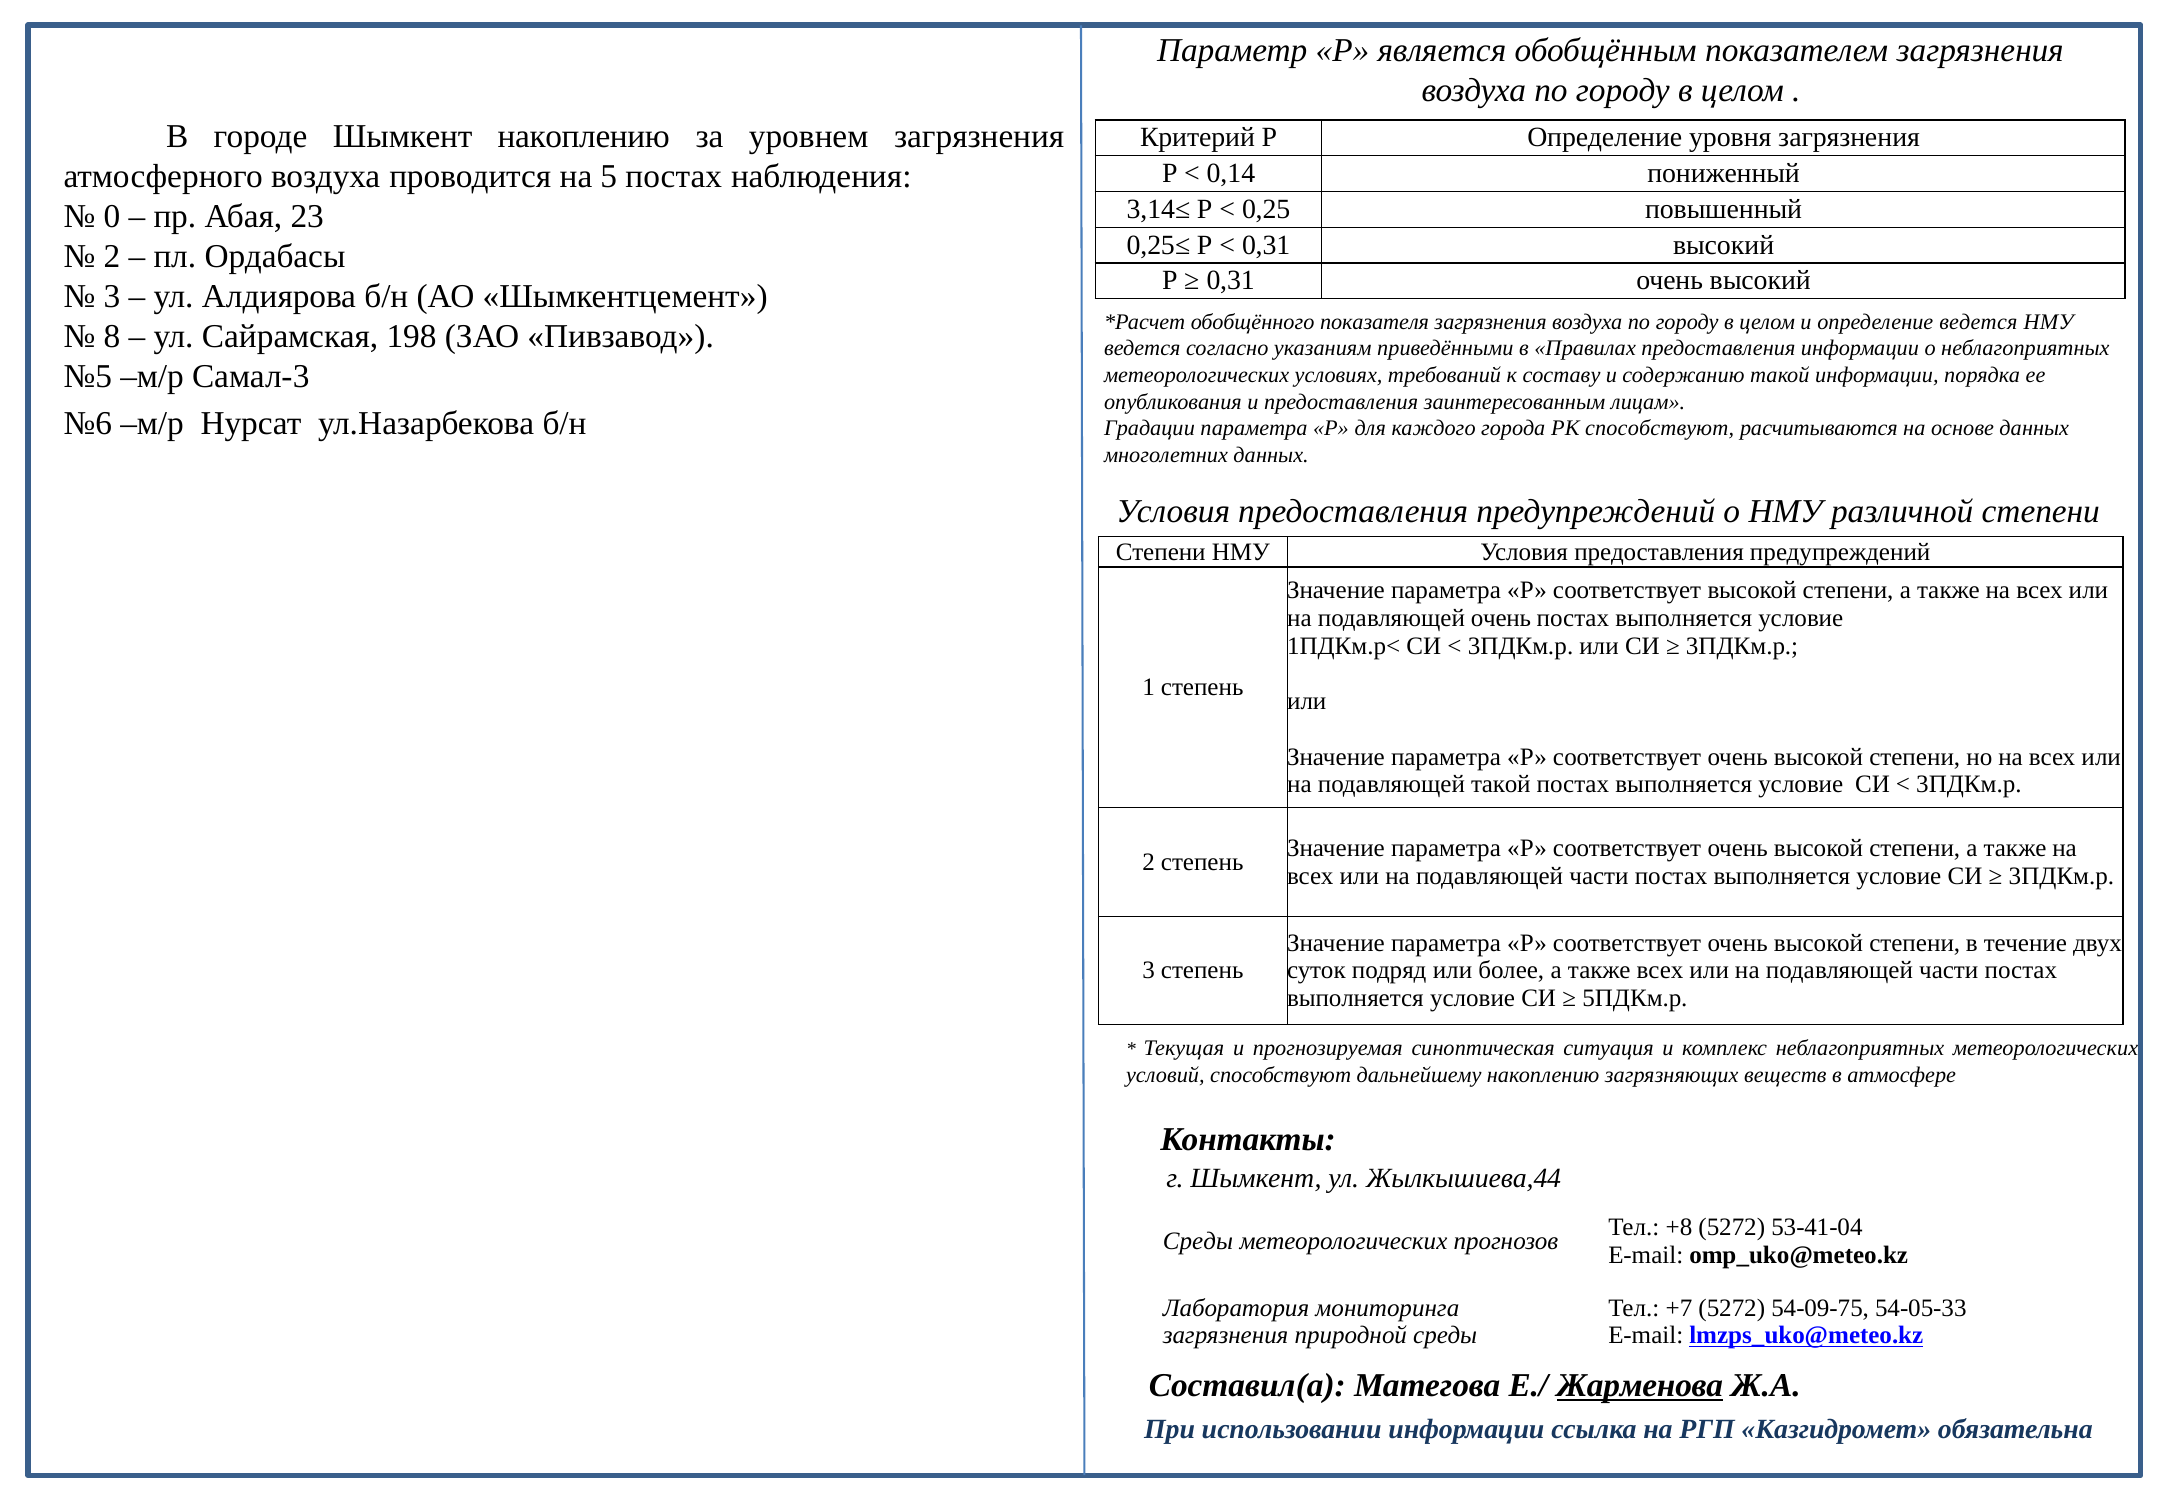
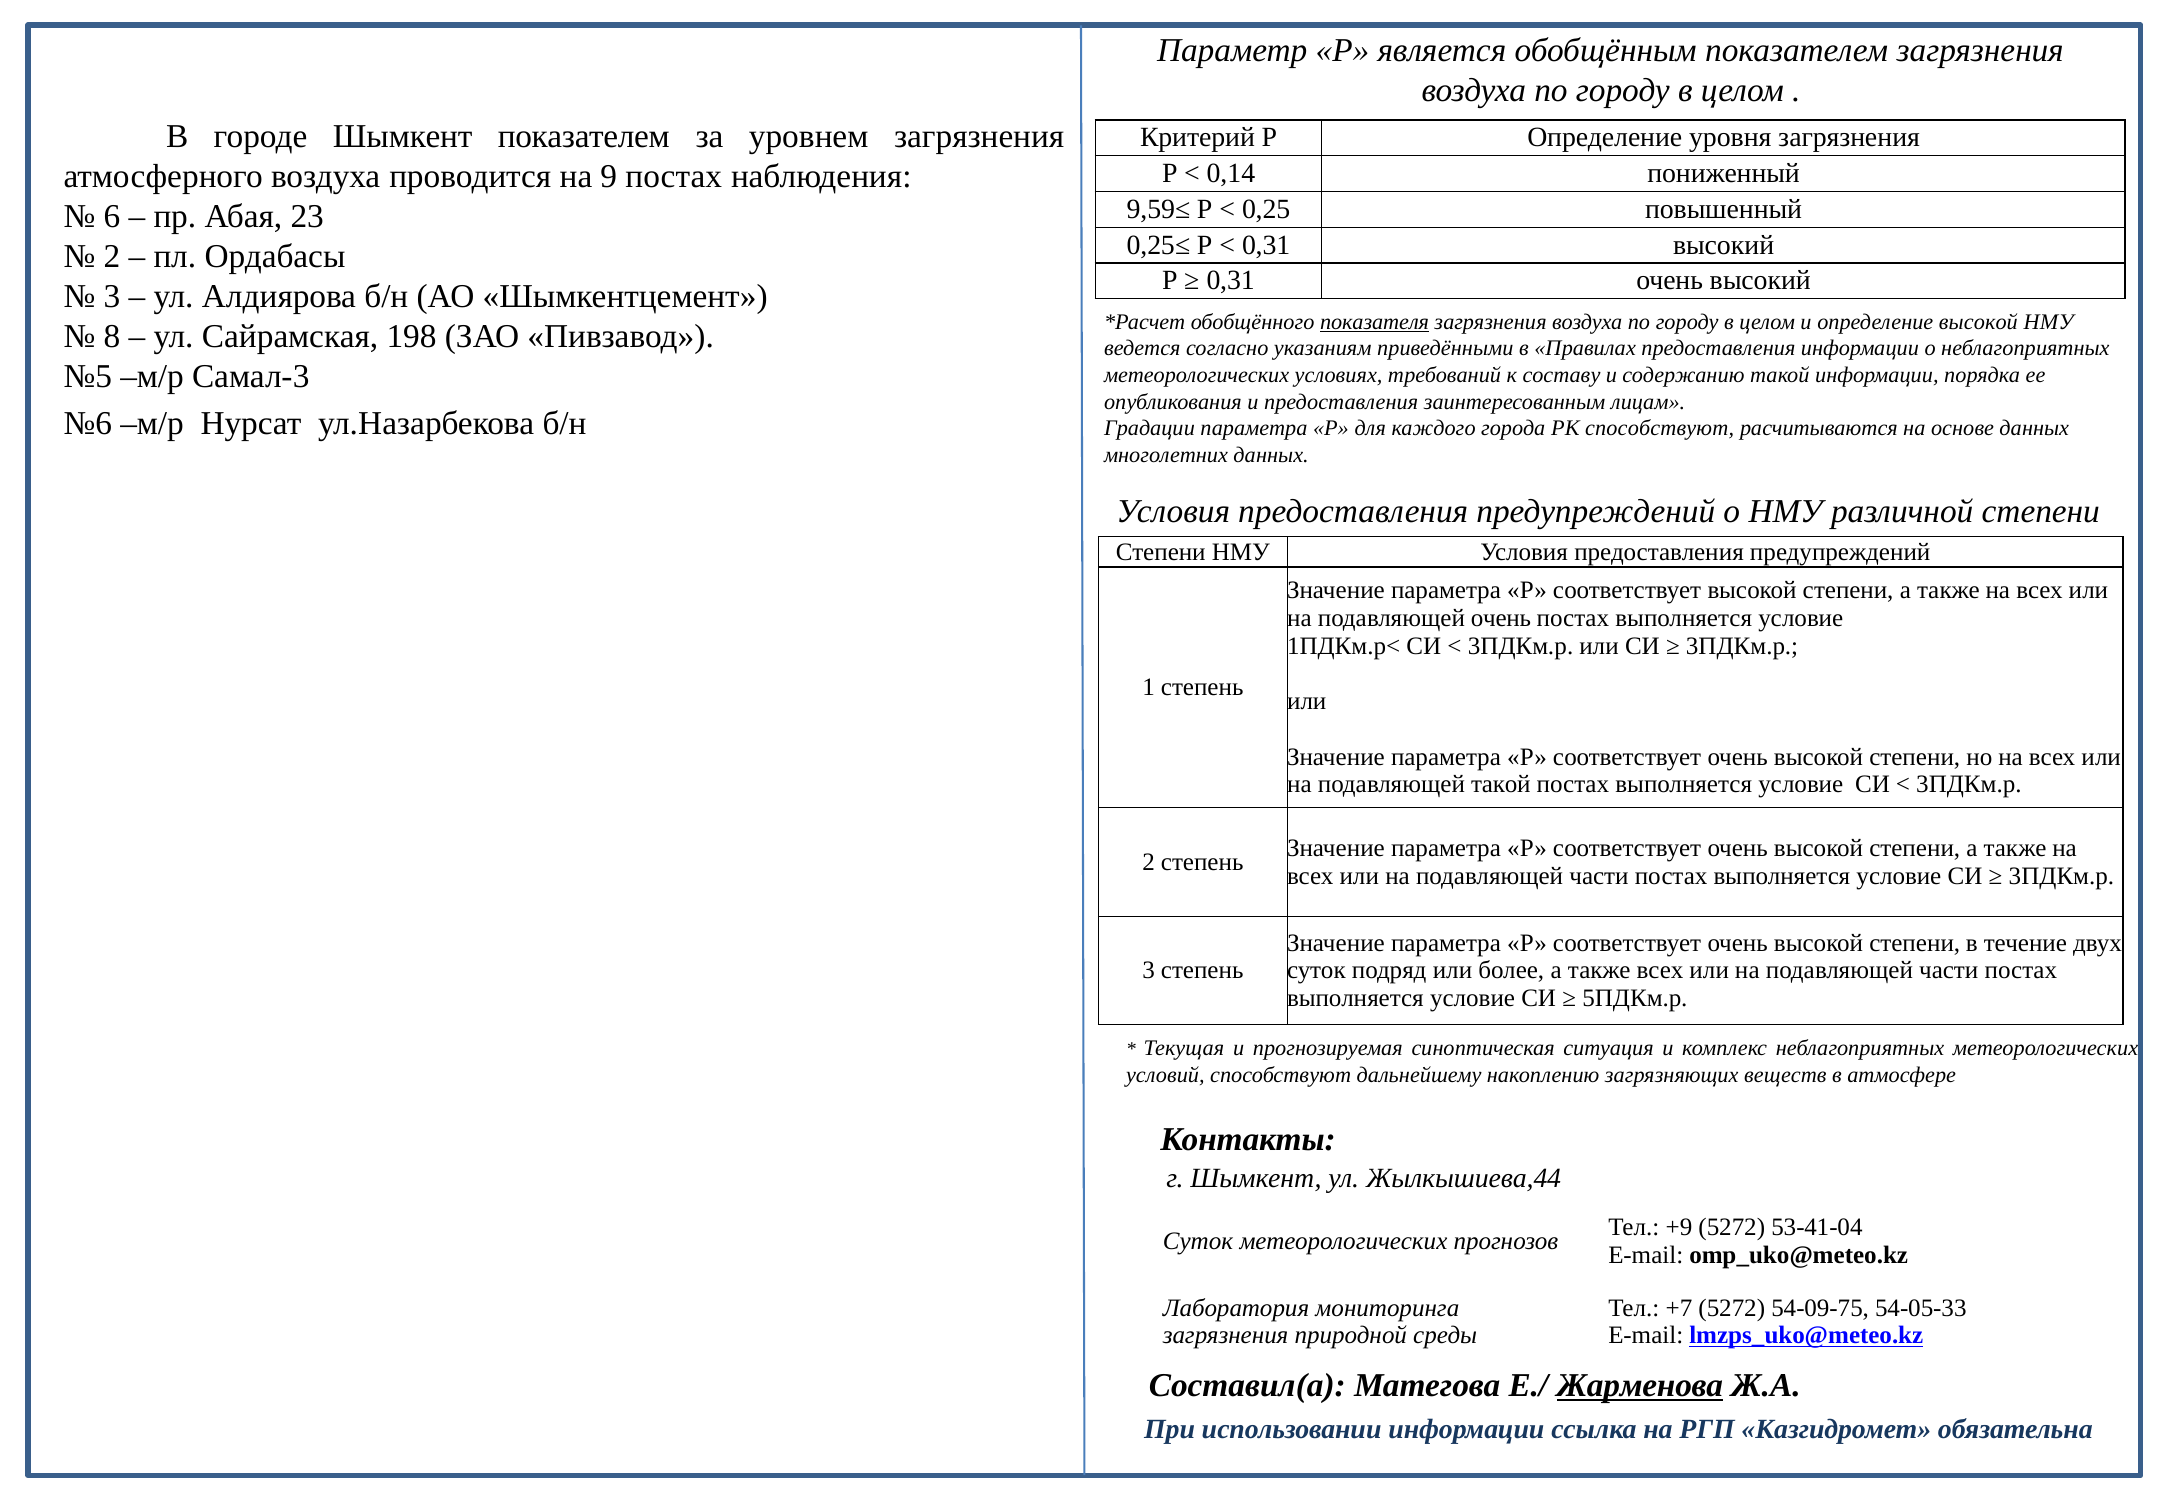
Шымкент накоплению: накоплению -> показателем
5: 5 -> 9
3,14≤: 3,14≤ -> 9,59≤
0: 0 -> 6
показателя underline: none -> present
определение ведется: ведется -> высокой
+8: +8 -> +9
Среды at (1198, 1242): Среды -> Суток
